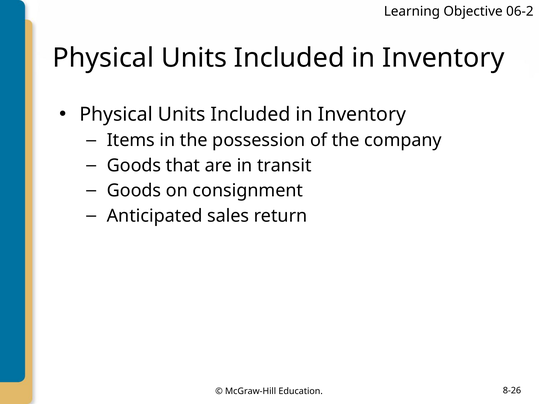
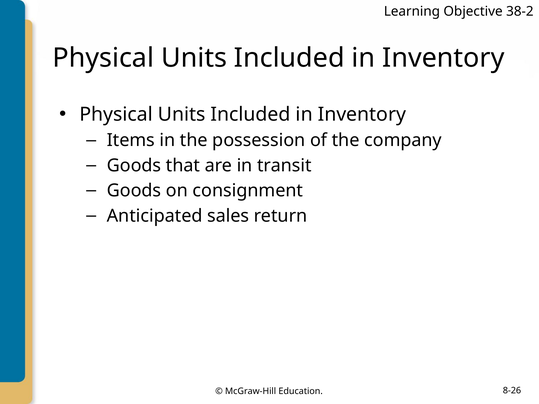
06-2: 06-2 -> 38-2
